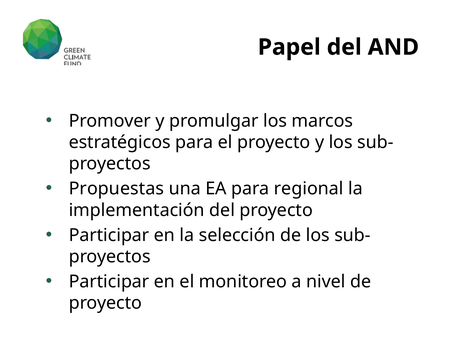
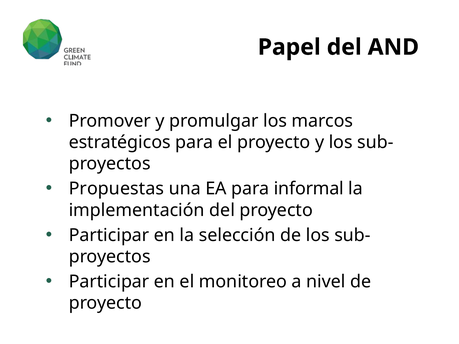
regional: regional -> informal
